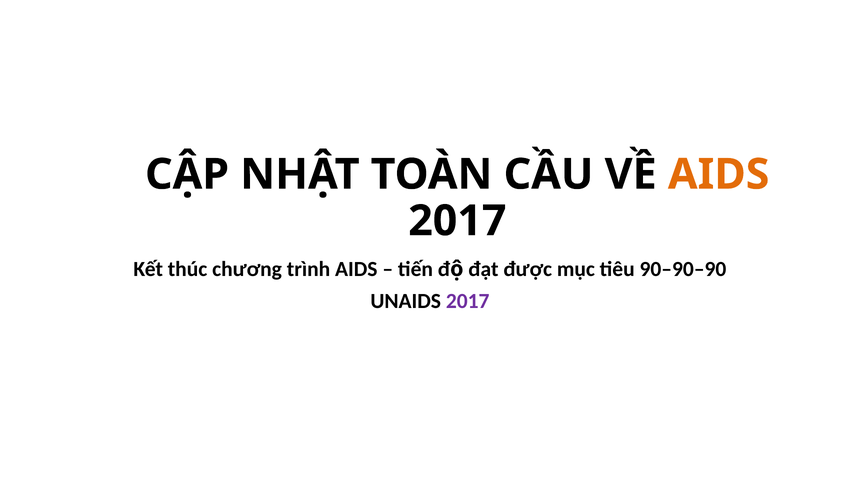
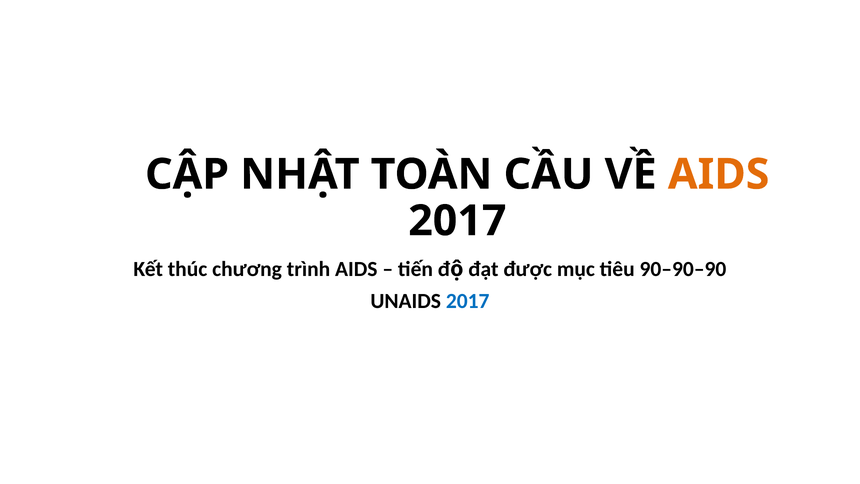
2017 at (468, 301) colour: purple -> blue
